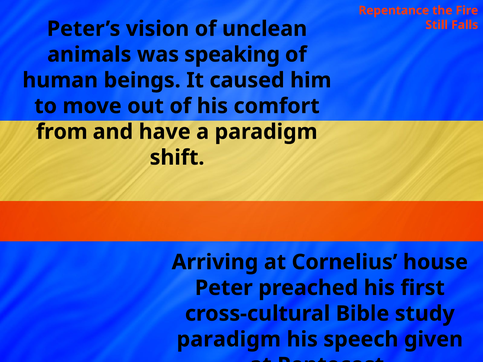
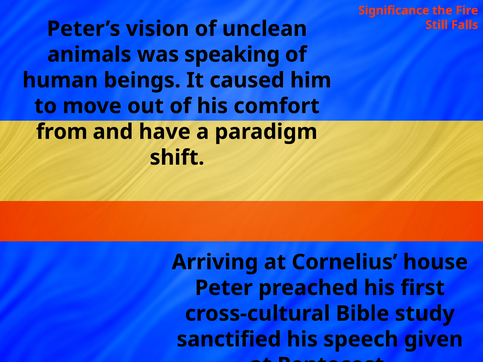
Repentance: Repentance -> Significance
paradigm at (229, 340): paradigm -> sanctified
